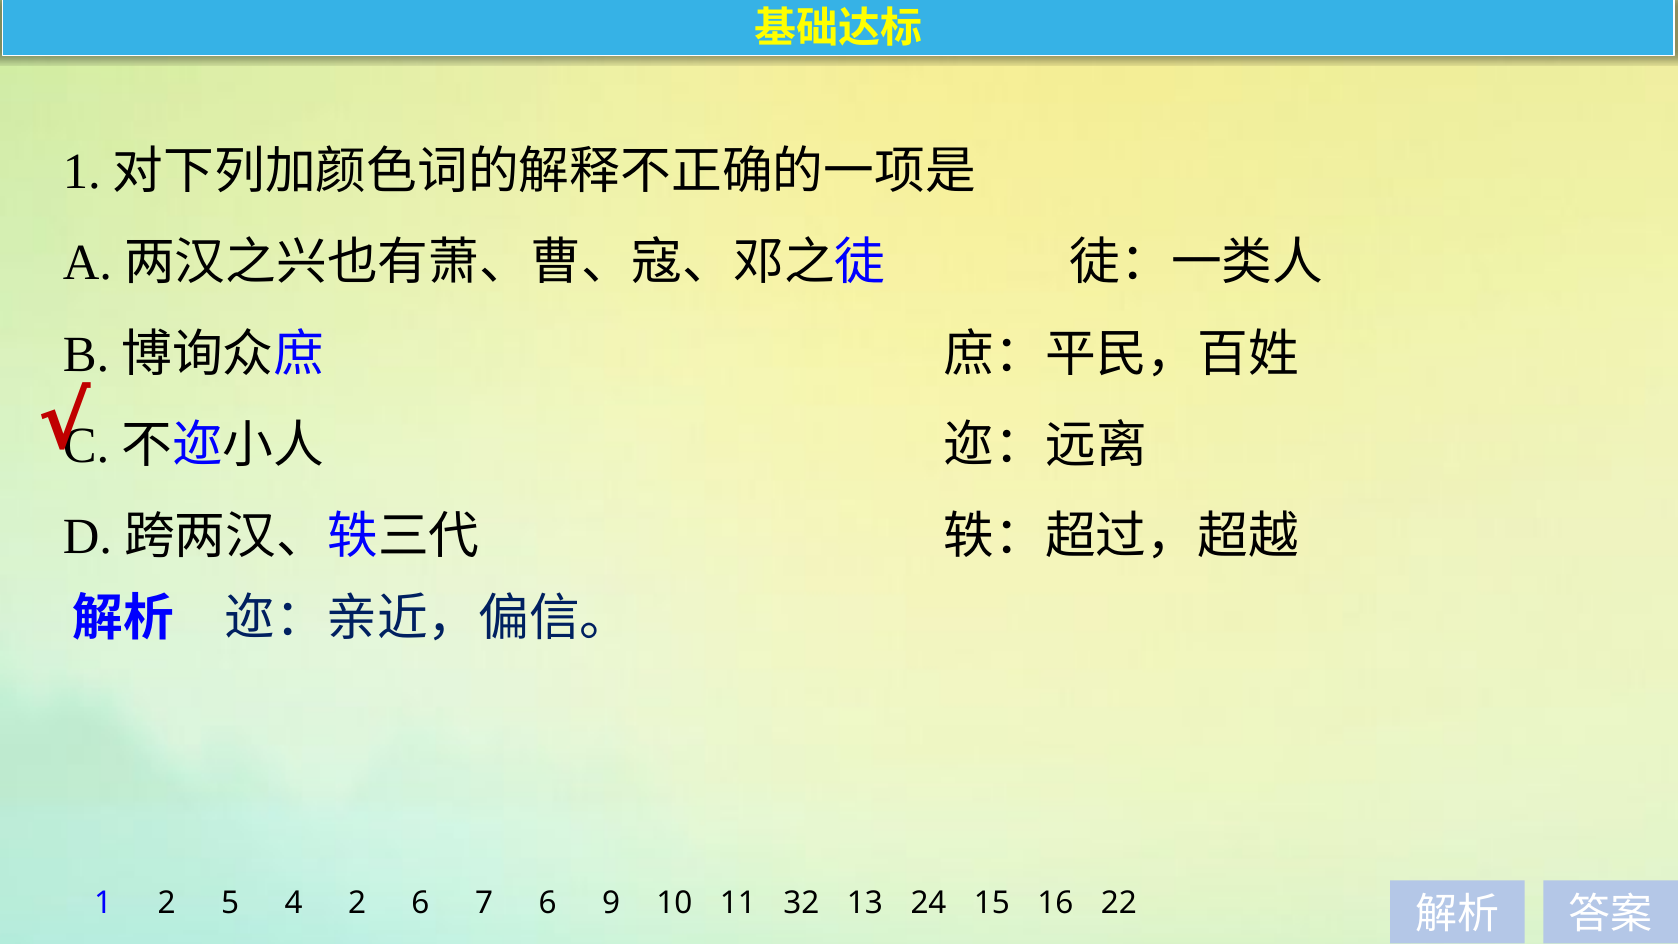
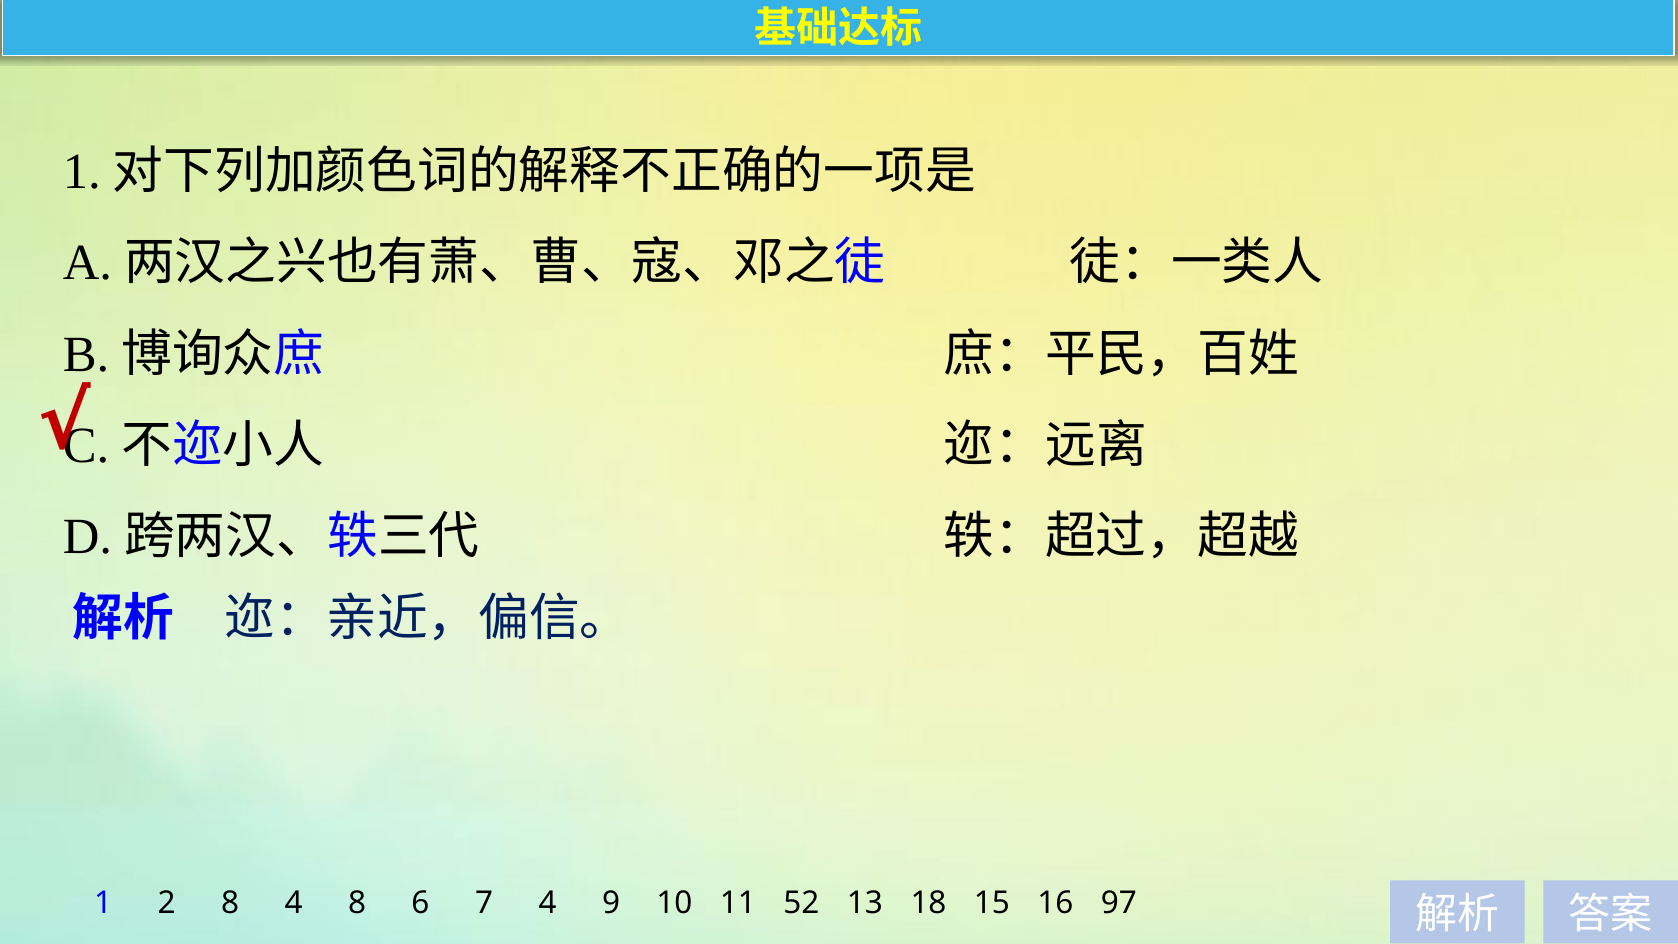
2 5: 5 -> 8
4 2: 2 -> 8
7 6: 6 -> 4
32: 32 -> 52
24: 24 -> 18
22: 22 -> 97
